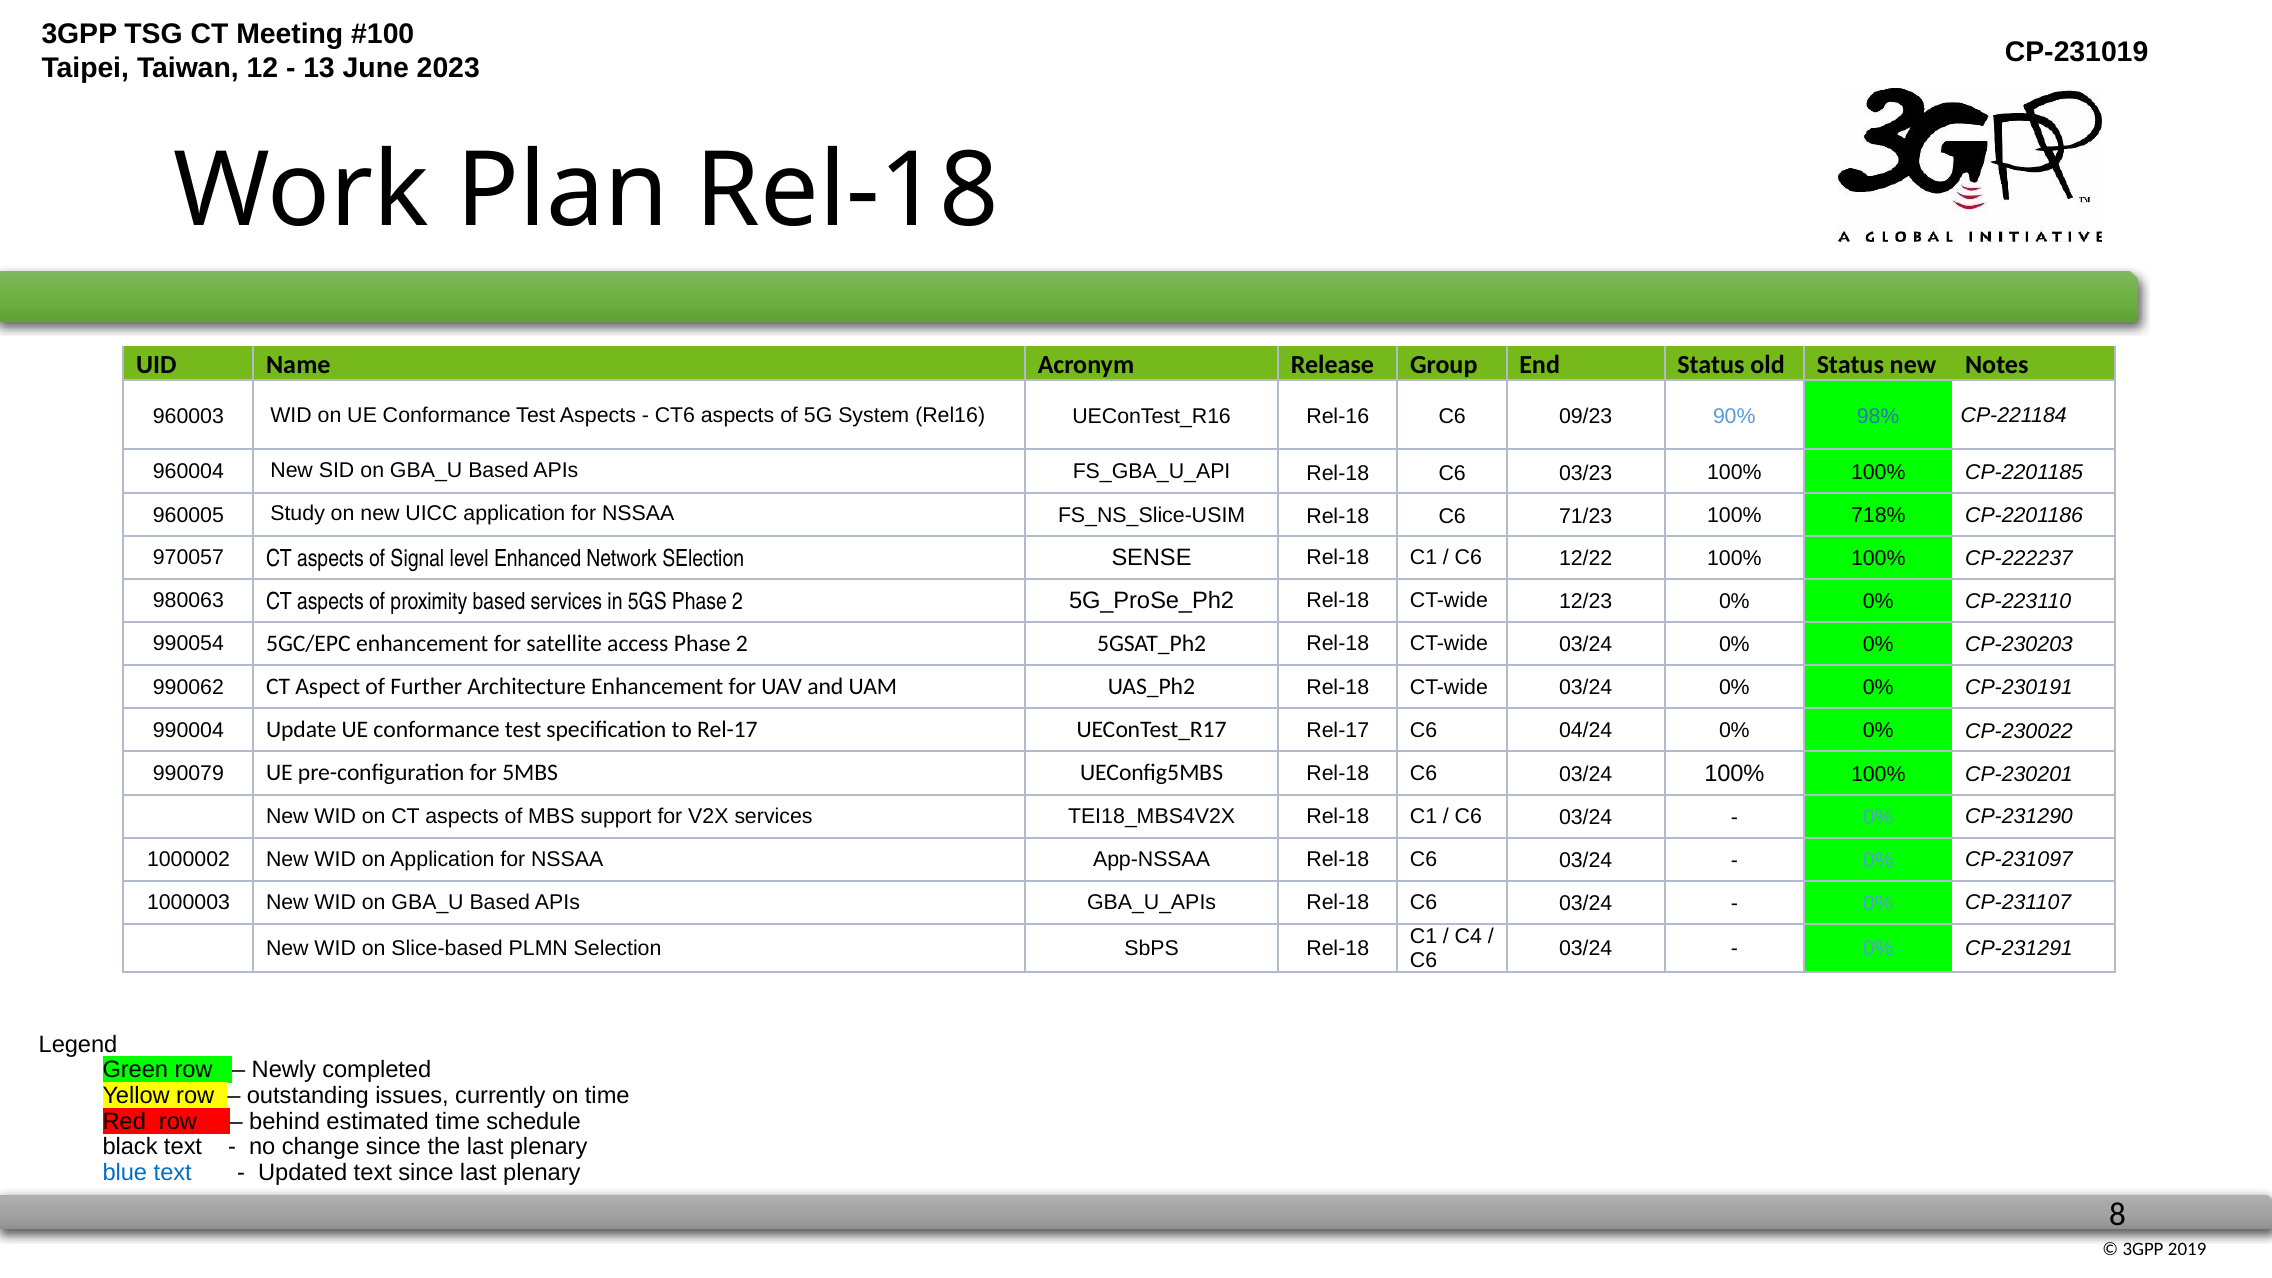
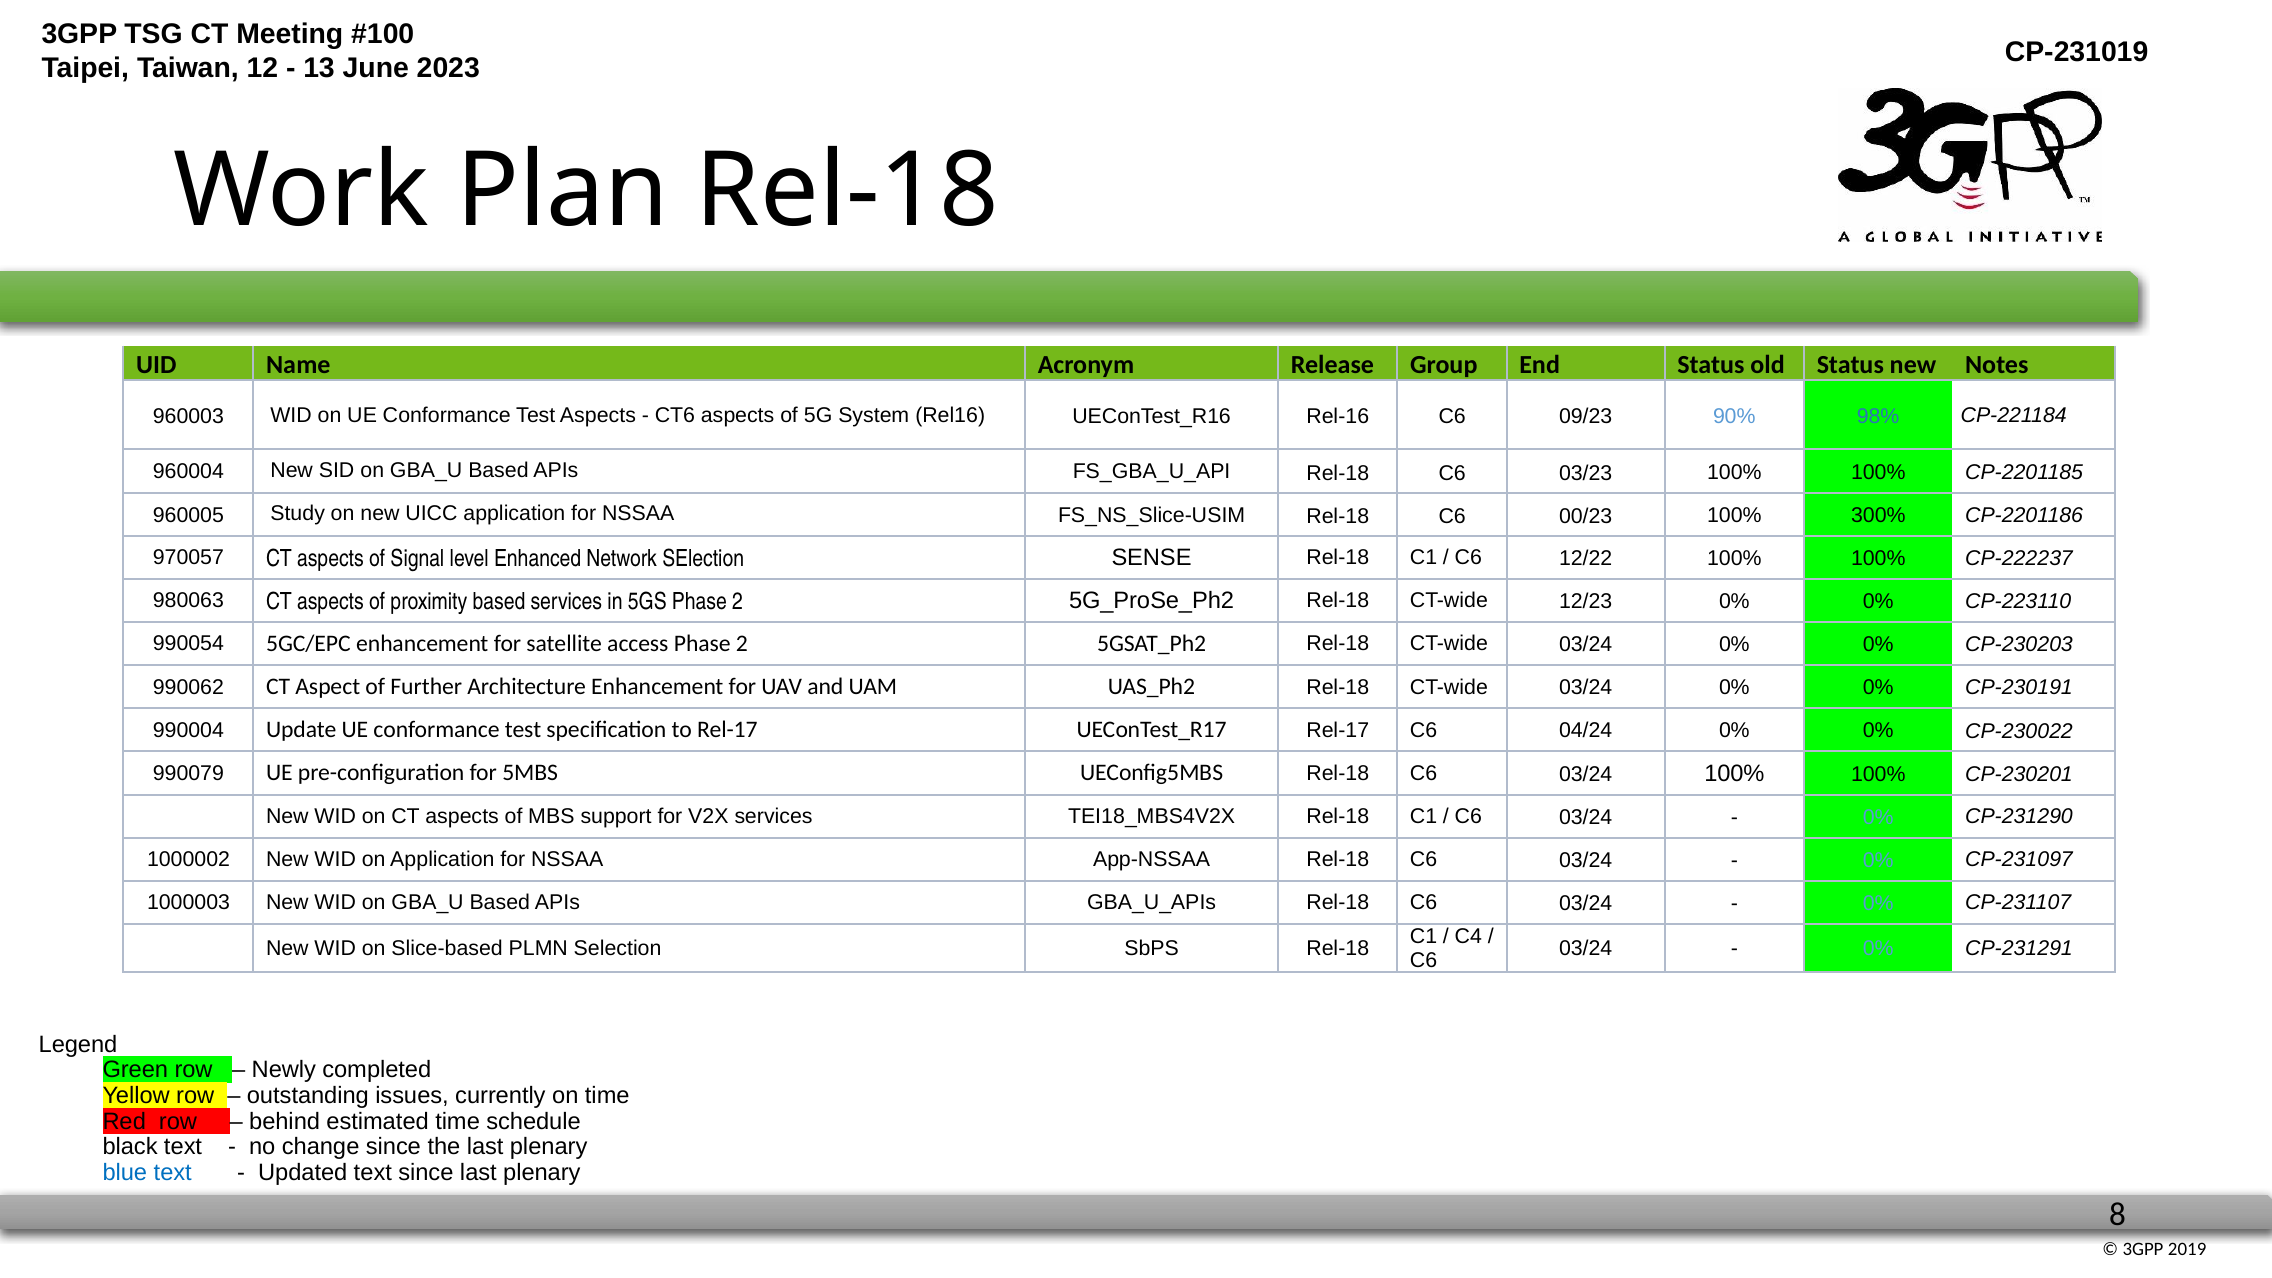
71/23: 71/23 -> 00/23
718%: 718% -> 300%
